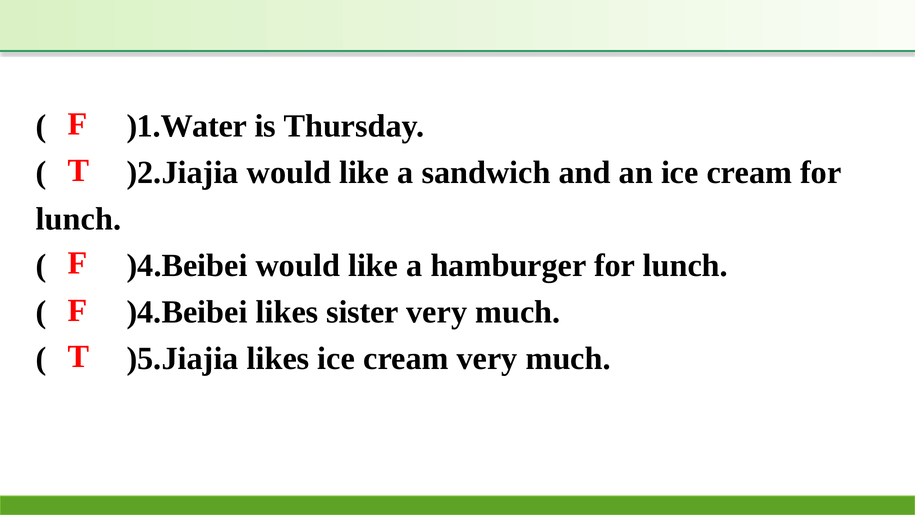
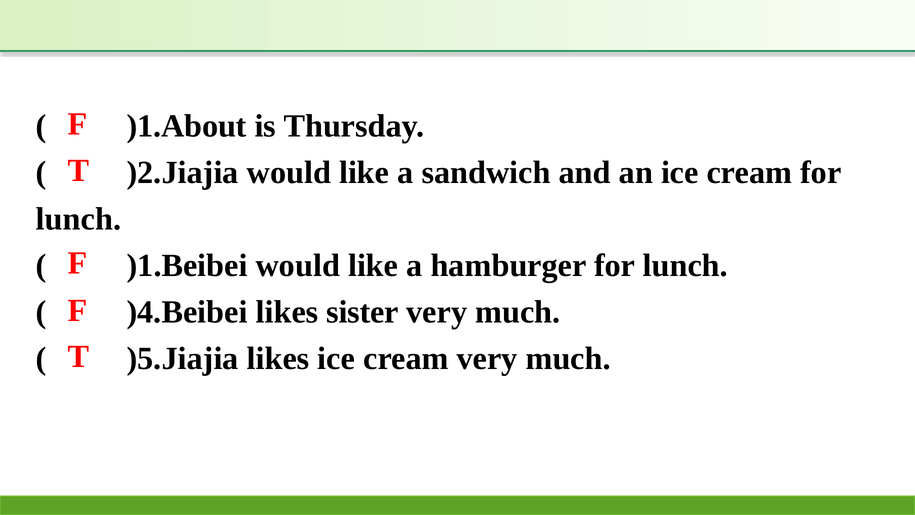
)1.Water: )1.Water -> )1.About
)4.Beibei at (187, 265): )4.Beibei -> )1.Beibei
